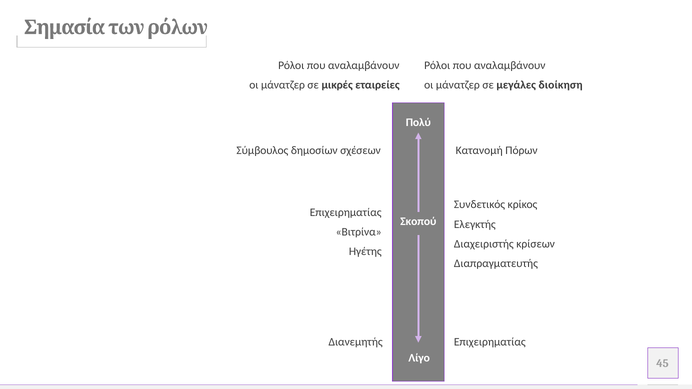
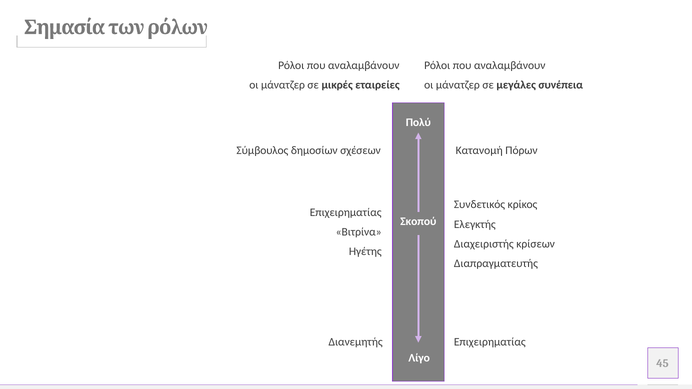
διοίκηση: διοίκηση -> συνέπεια
